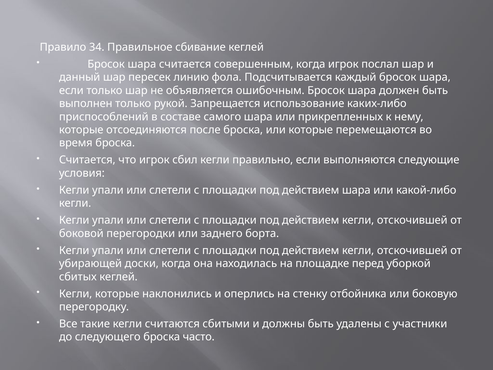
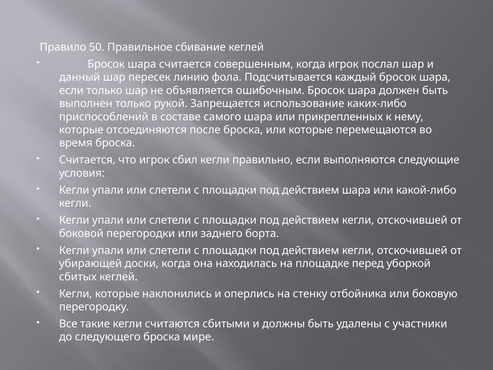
34: 34 -> 50
часто: часто -> мире
